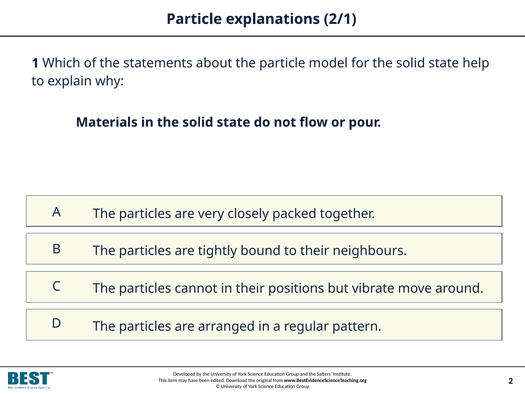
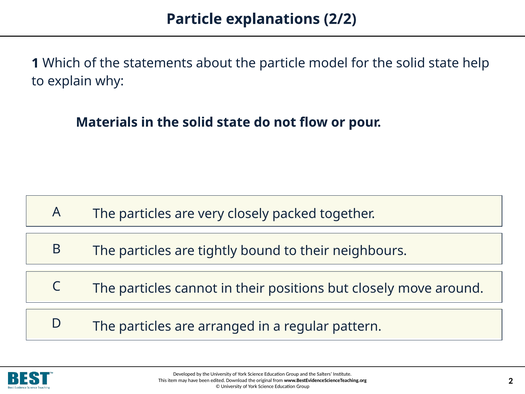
2/1: 2/1 -> 2/2
but vibrate: vibrate -> closely
